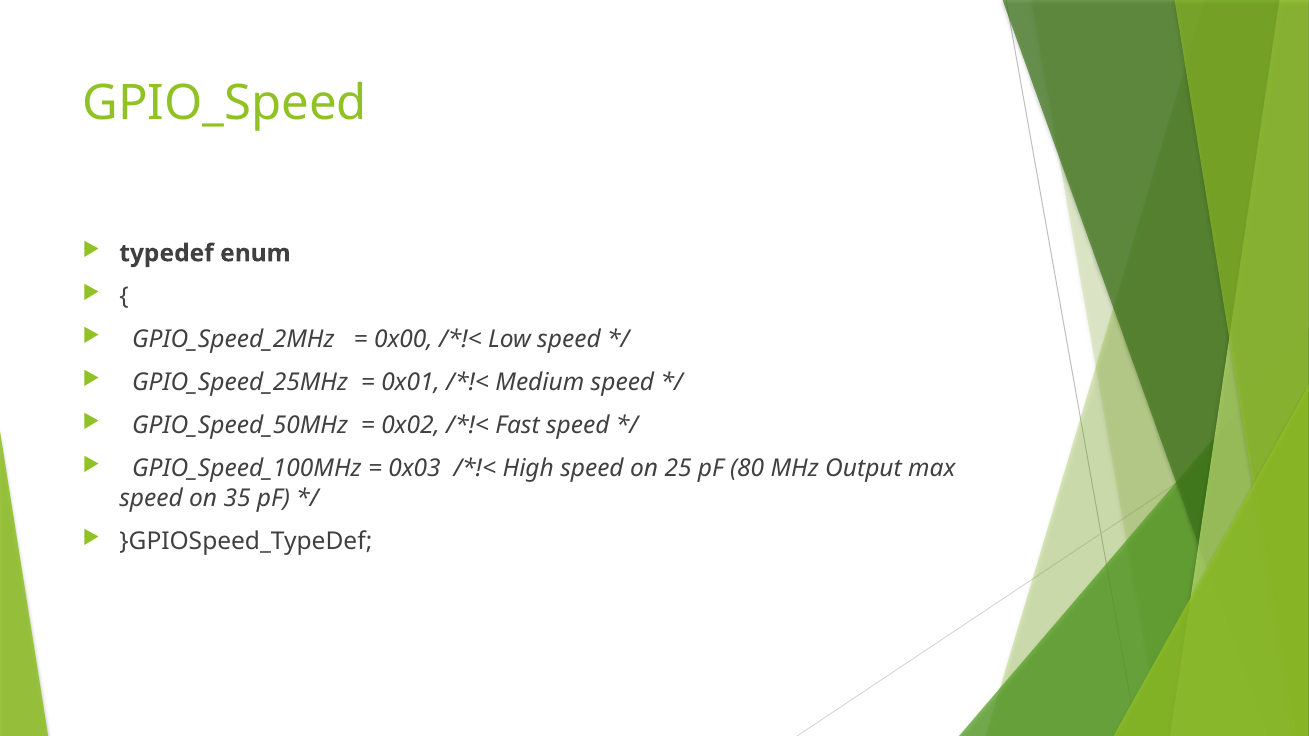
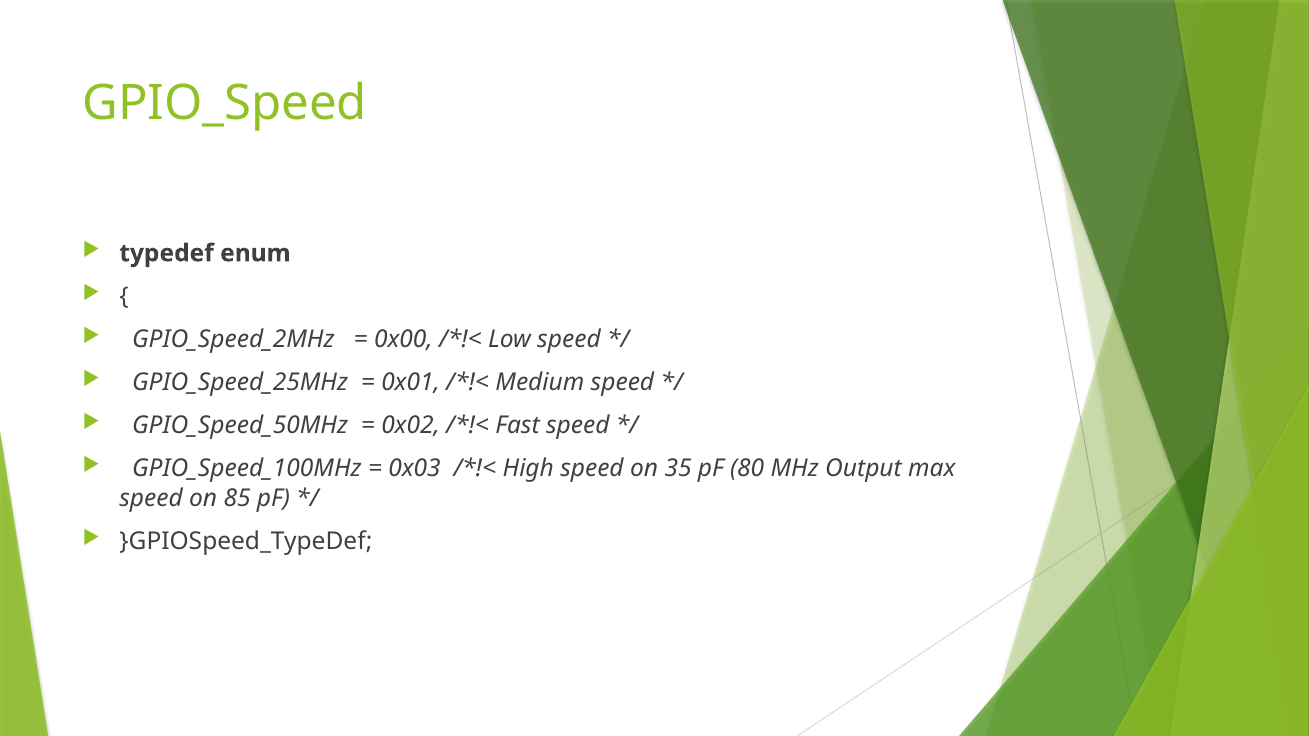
25: 25 -> 35
35: 35 -> 85
